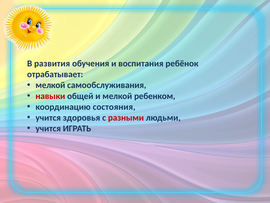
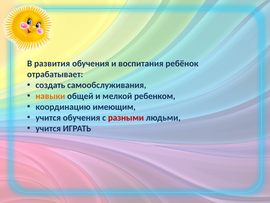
мелкой at (50, 85): мелкой -> создать
навыки colour: red -> orange
состояния: состояния -> имеющим
учится здоровья: здоровья -> обучения
